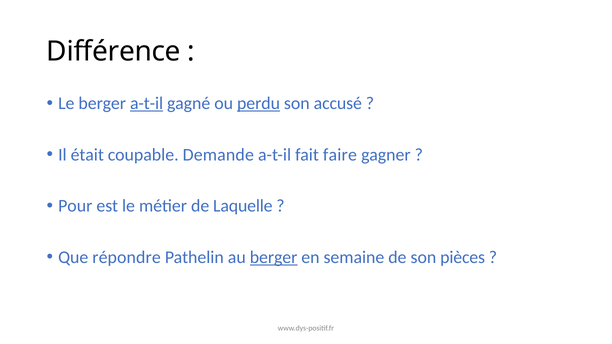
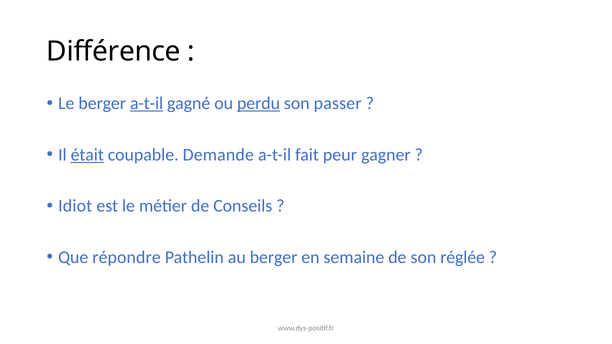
accusé: accusé -> passer
était underline: none -> present
faire: faire -> peur
Pour: Pour -> Idiot
Laquelle: Laquelle -> Conseils
berger at (274, 257) underline: present -> none
pièces: pièces -> réglée
